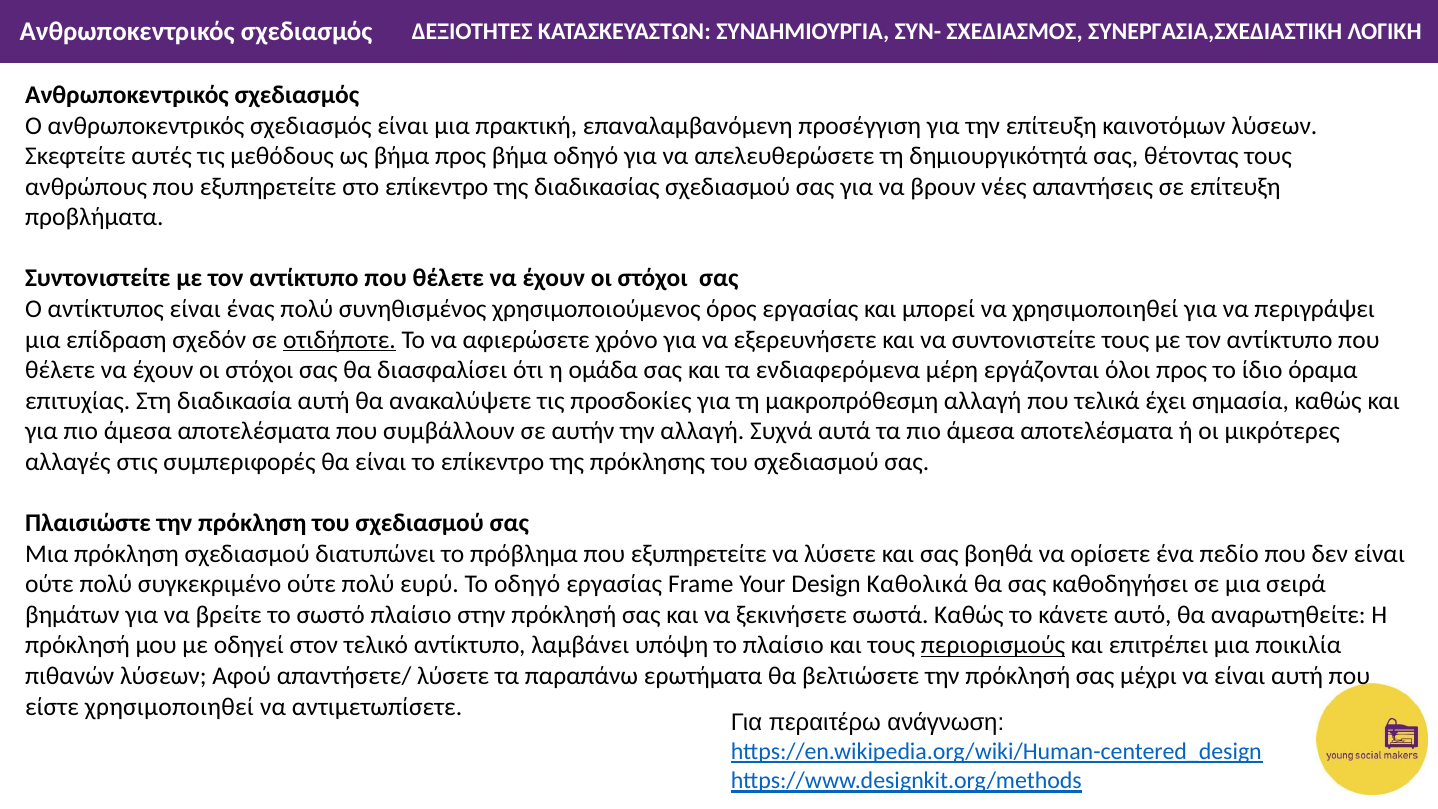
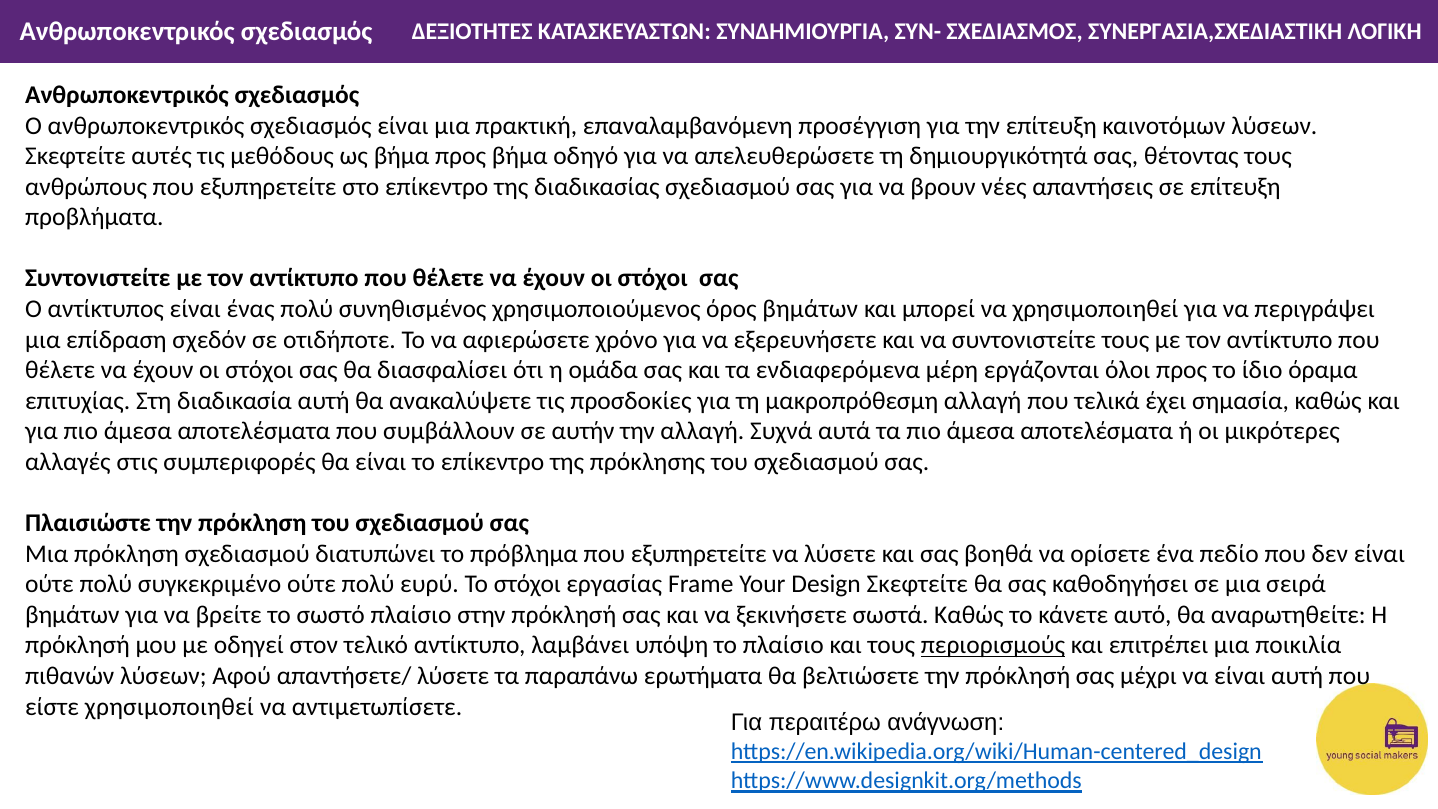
όρος εργασίας: εργασίας -> βημάτων
οτιδήποτε underline: present -> none
Το οδηγό: οδηγό -> στόχοι
Design Καθολικά: Καθολικά -> Σκεφτείτε
